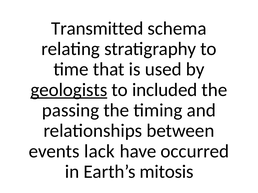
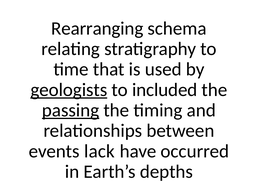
Transmitted: Transmitted -> Rearranging
passing underline: none -> present
mitosis: mitosis -> depths
